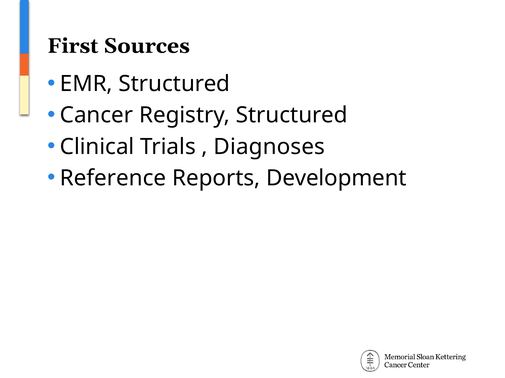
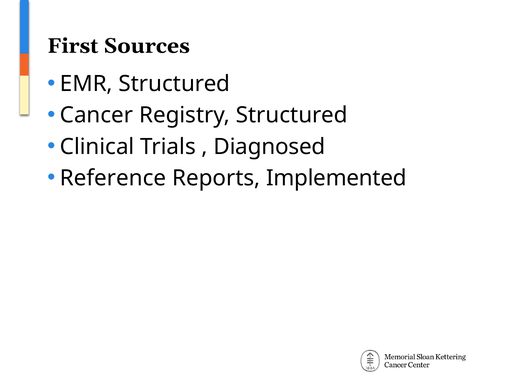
Diagnoses: Diagnoses -> Diagnosed
Development: Development -> Implemented
